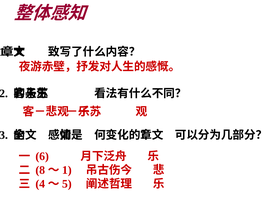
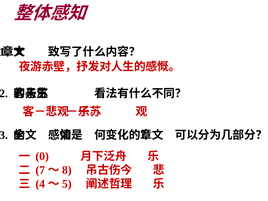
6: 6 -> 0
8: 8 -> 7
1 at (67, 170): 1 -> 8
